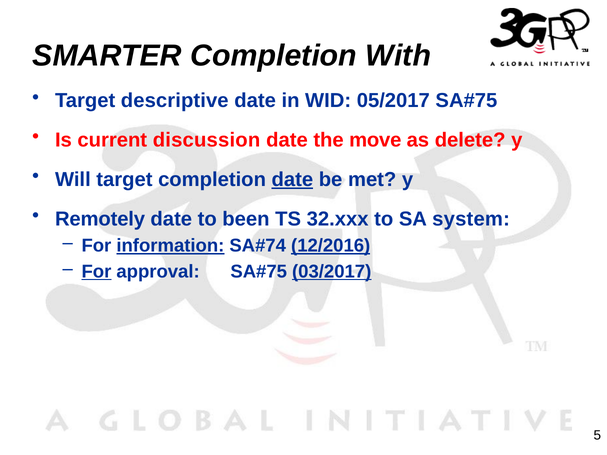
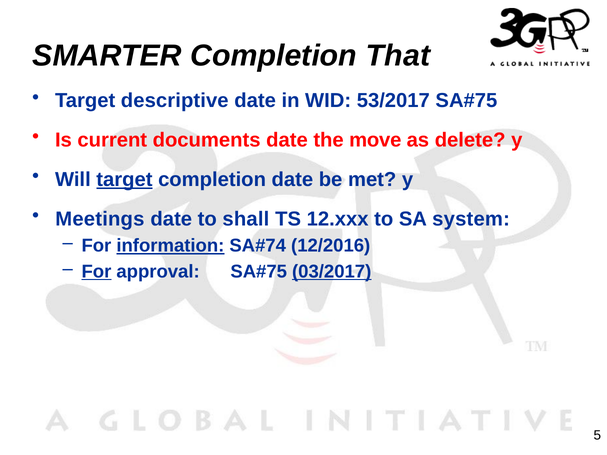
With: With -> That
05/2017: 05/2017 -> 53/2017
discussion: discussion -> documents
target at (124, 180) underline: none -> present
date at (292, 180) underline: present -> none
Remotely: Remotely -> Meetings
been: been -> shall
32.xxx: 32.xxx -> 12.xxx
12/2016 underline: present -> none
